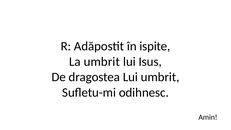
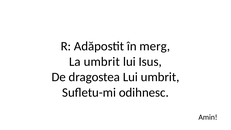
ispite: ispite -> merg
